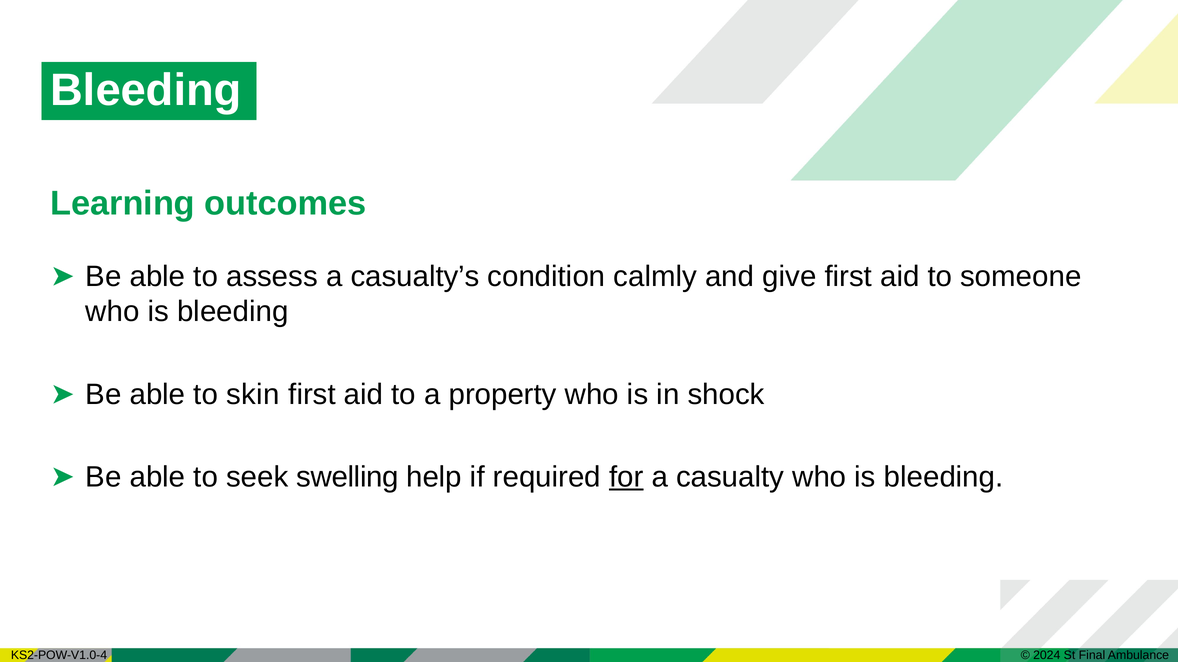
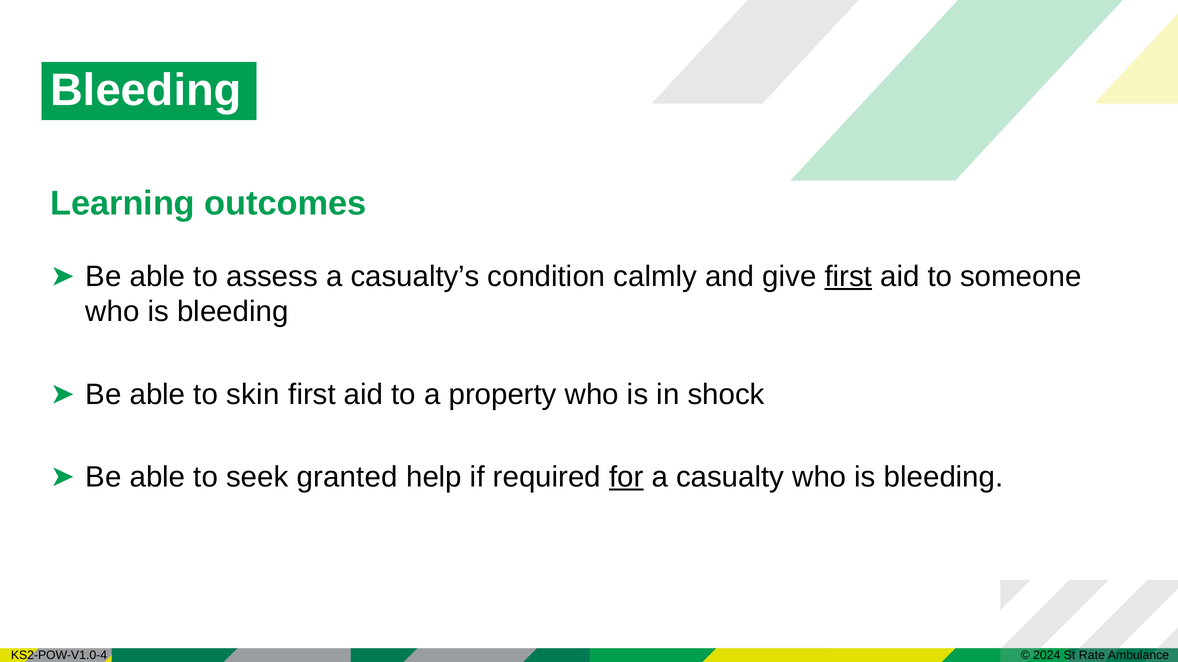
first at (848, 277) underline: none -> present
swelling: swelling -> granted
Final: Final -> Rate
